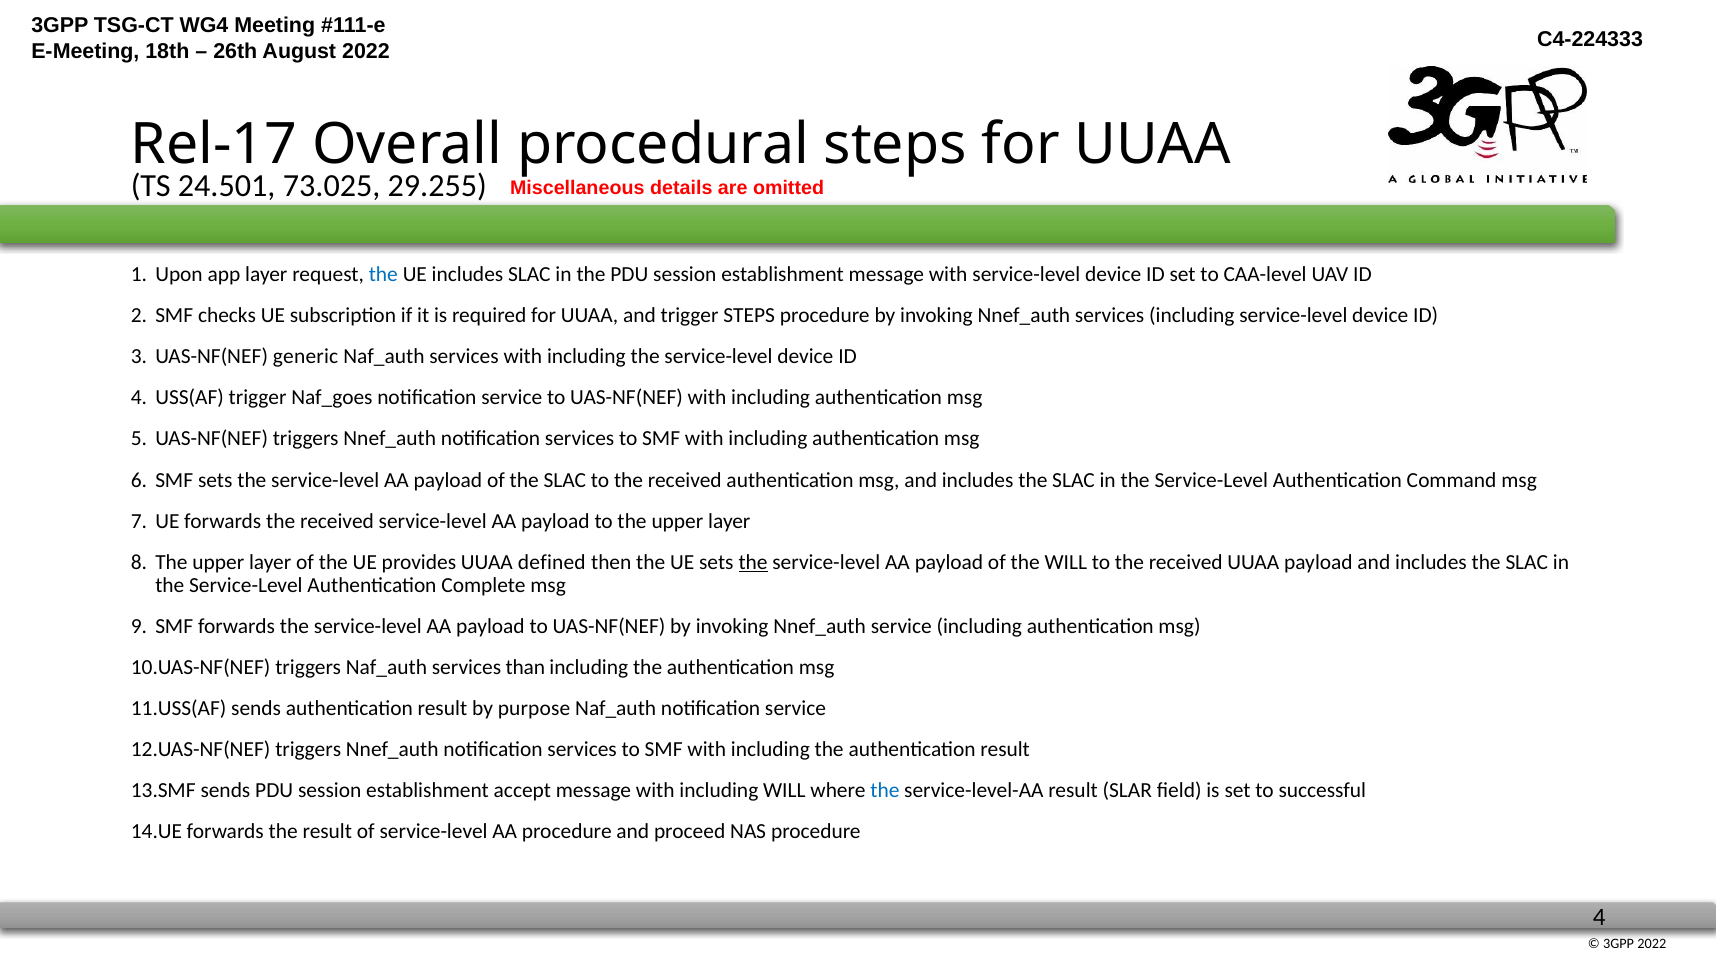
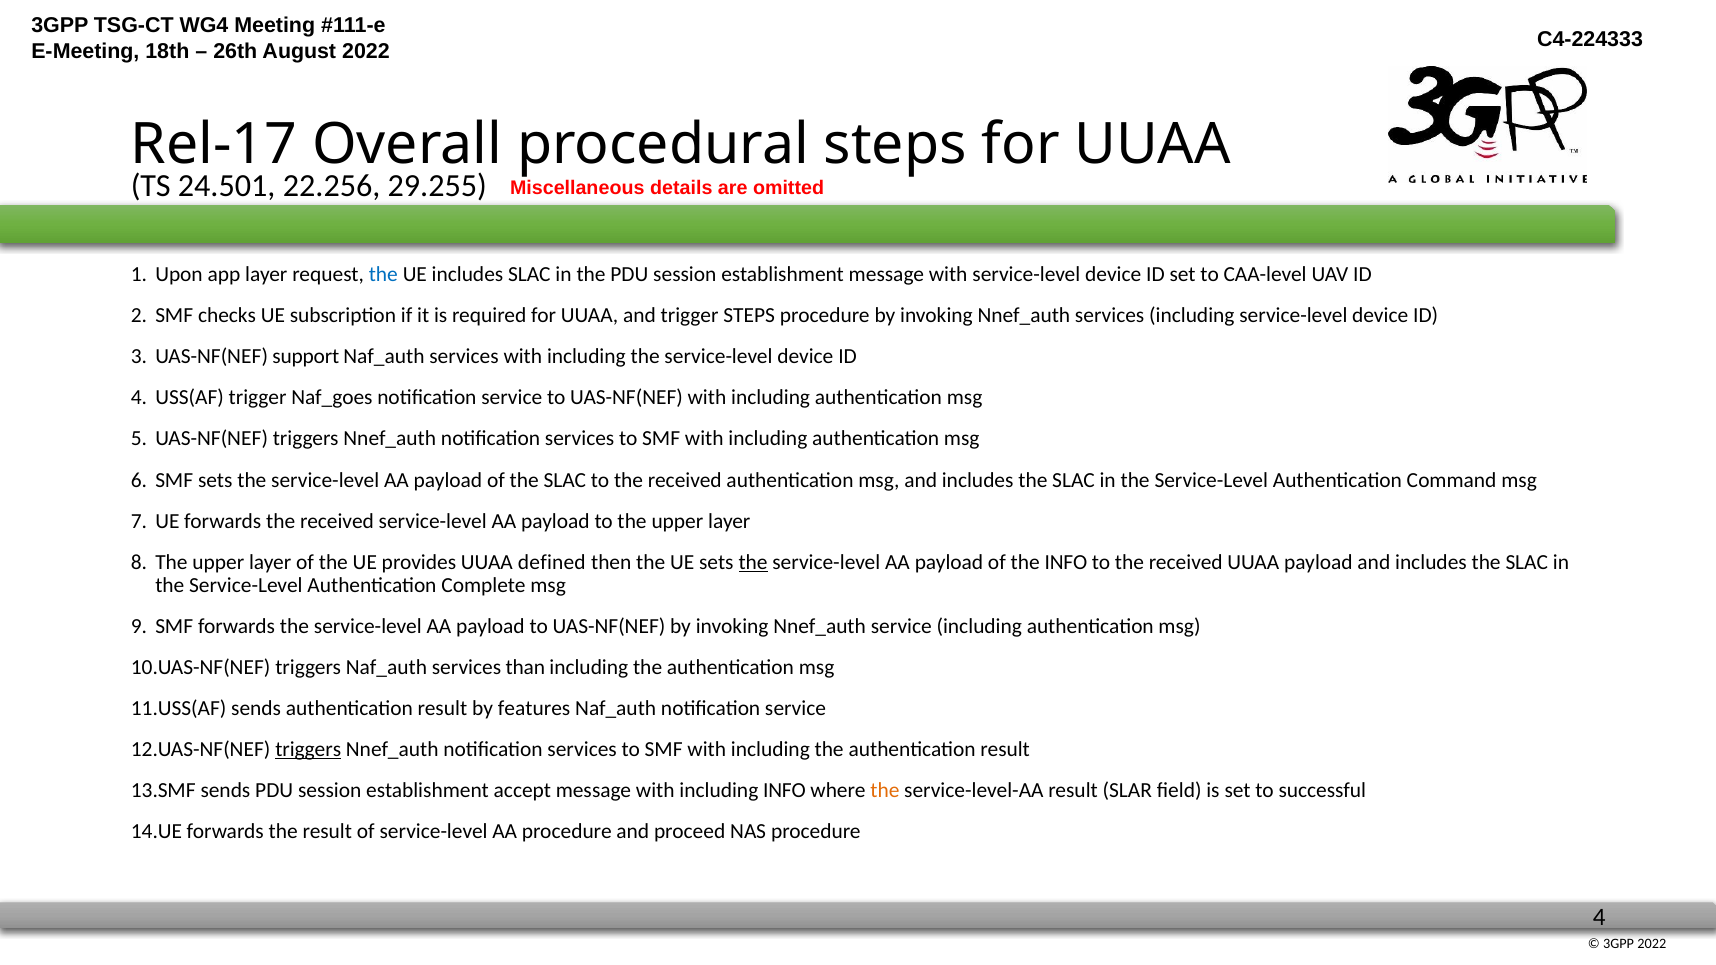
73.025: 73.025 -> 22.256
generic: generic -> support
the WILL: WILL -> INFO
purpose: purpose -> features
triggers at (308, 749) underline: none -> present
including WILL: WILL -> INFO
the at (885, 791) colour: blue -> orange
